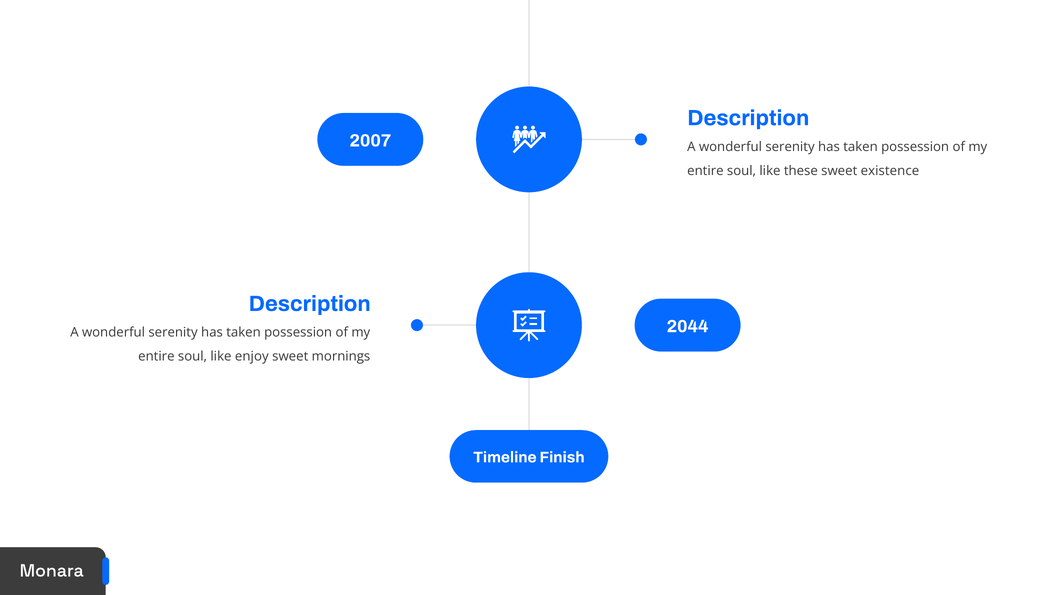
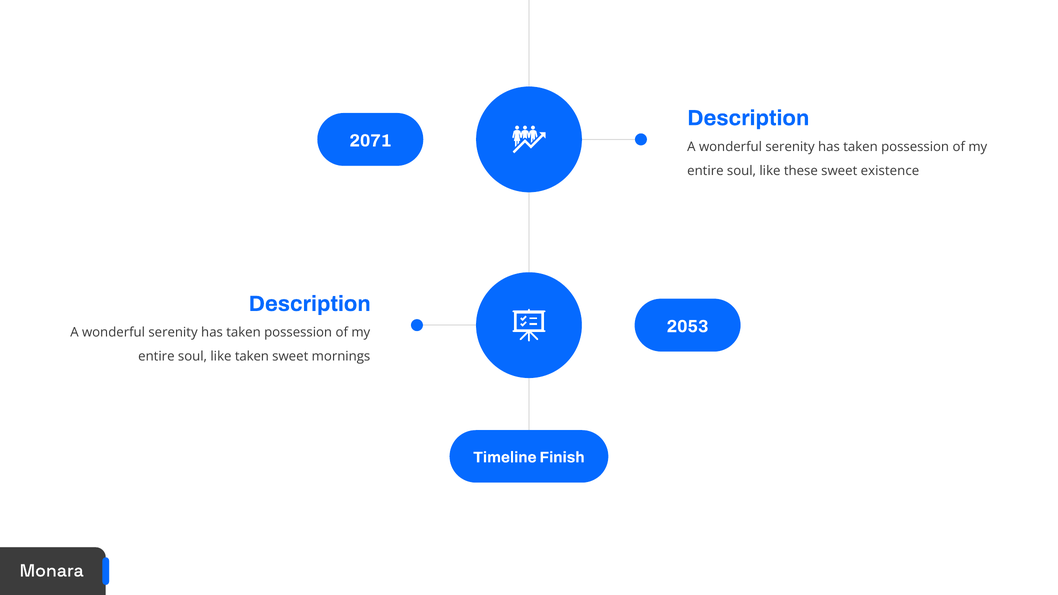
2007: 2007 -> 2071
2044: 2044 -> 2053
like enjoy: enjoy -> taken
